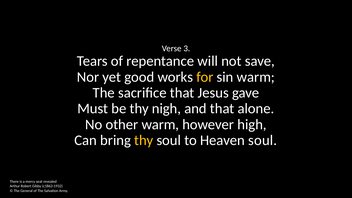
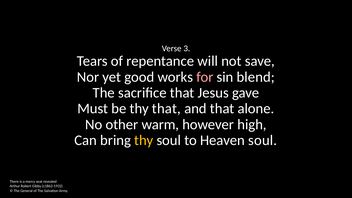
for colour: yellow -> pink
sin warm: warm -> blend
thy nigh: nigh -> that
